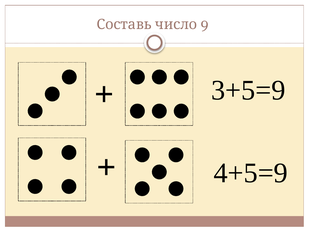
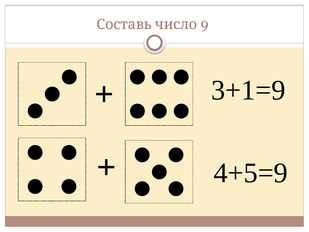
3+5=9: 3+5=9 -> 3+1=9
